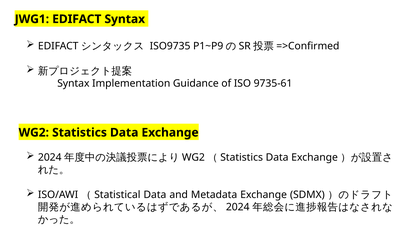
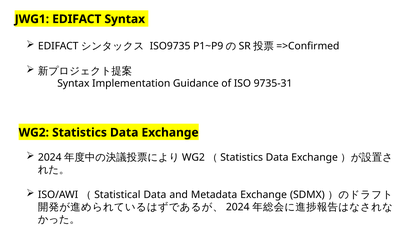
9735-61: 9735-61 -> 9735-31
